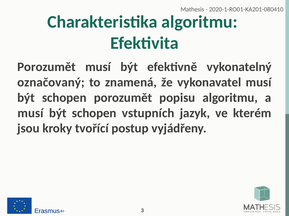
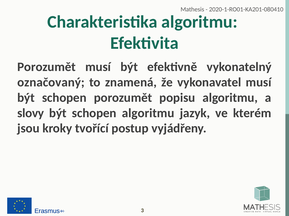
musí at (31, 113): musí -> slovy
schopen vstupních: vstupních -> algoritmu
